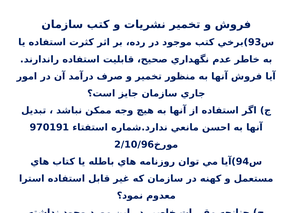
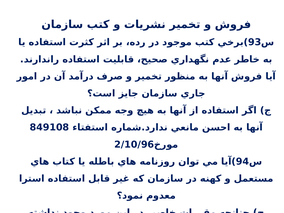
970191: 970191 -> 849108
